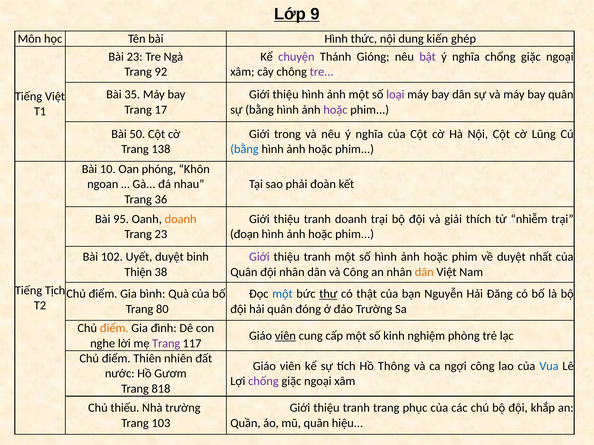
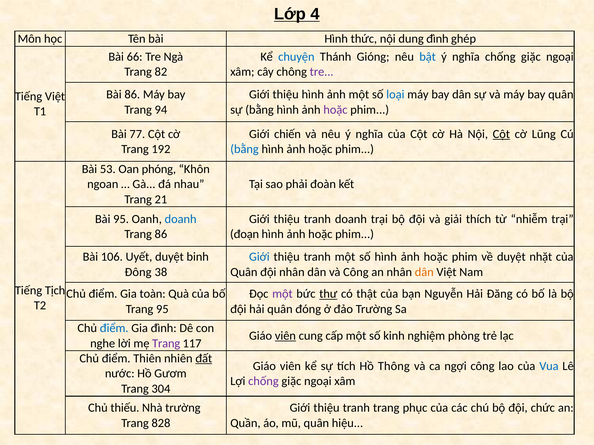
9: 9 -> 4
dung kiến: kiến -> đình
Bài 23: 23 -> 66
chuyện colour: purple -> blue
bật colour: purple -> blue
92: 92 -> 82
Bài 35: 35 -> 86
loại colour: purple -> blue
17: 17 -> 94
50: 50 -> 77
trong: trong -> chiến
Cột at (501, 134) underline: none -> present
138: 138 -> 192
10: 10 -> 53
36: 36 -> 21
doanh at (181, 219) colour: orange -> blue
Trang 23: 23 -> 86
102: 102 -> 106
Giới at (259, 257) colour: purple -> blue
nhất: nhất -> nhặt
Thiện: Thiện -> Đông
bình: bình -> toàn
một at (282, 294) colour: blue -> purple
Trang 80: 80 -> 95
điểm at (114, 329) colour: orange -> blue
đất underline: none -> present
818: 818 -> 304
khắp: khắp -> chức
103: 103 -> 828
